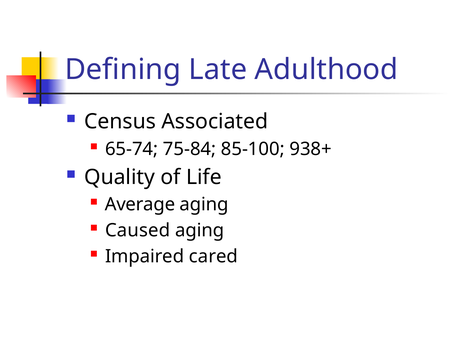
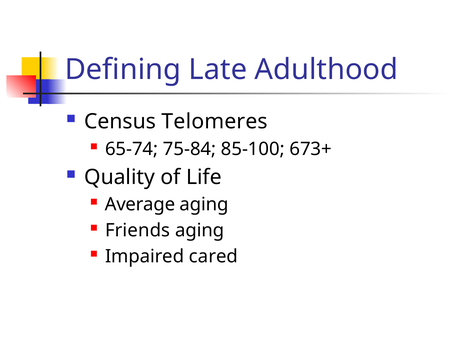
Associated: Associated -> Telomeres
938+: 938+ -> 673+
Caused: Caused -> Friends
